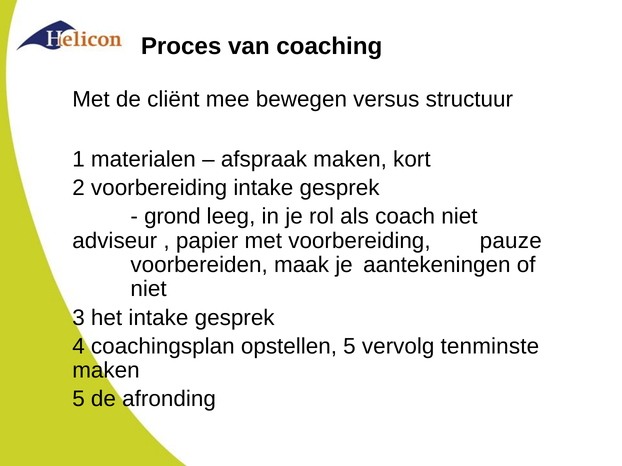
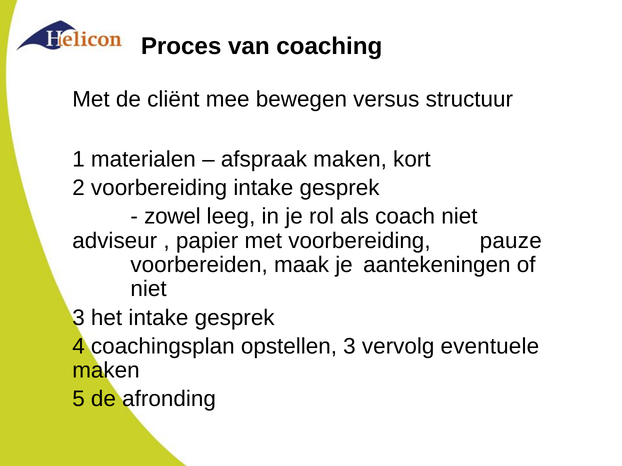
grond: grond -> zowel
opstellen 5: 5 -> 3
tenminste: tenminste -> eventuele
